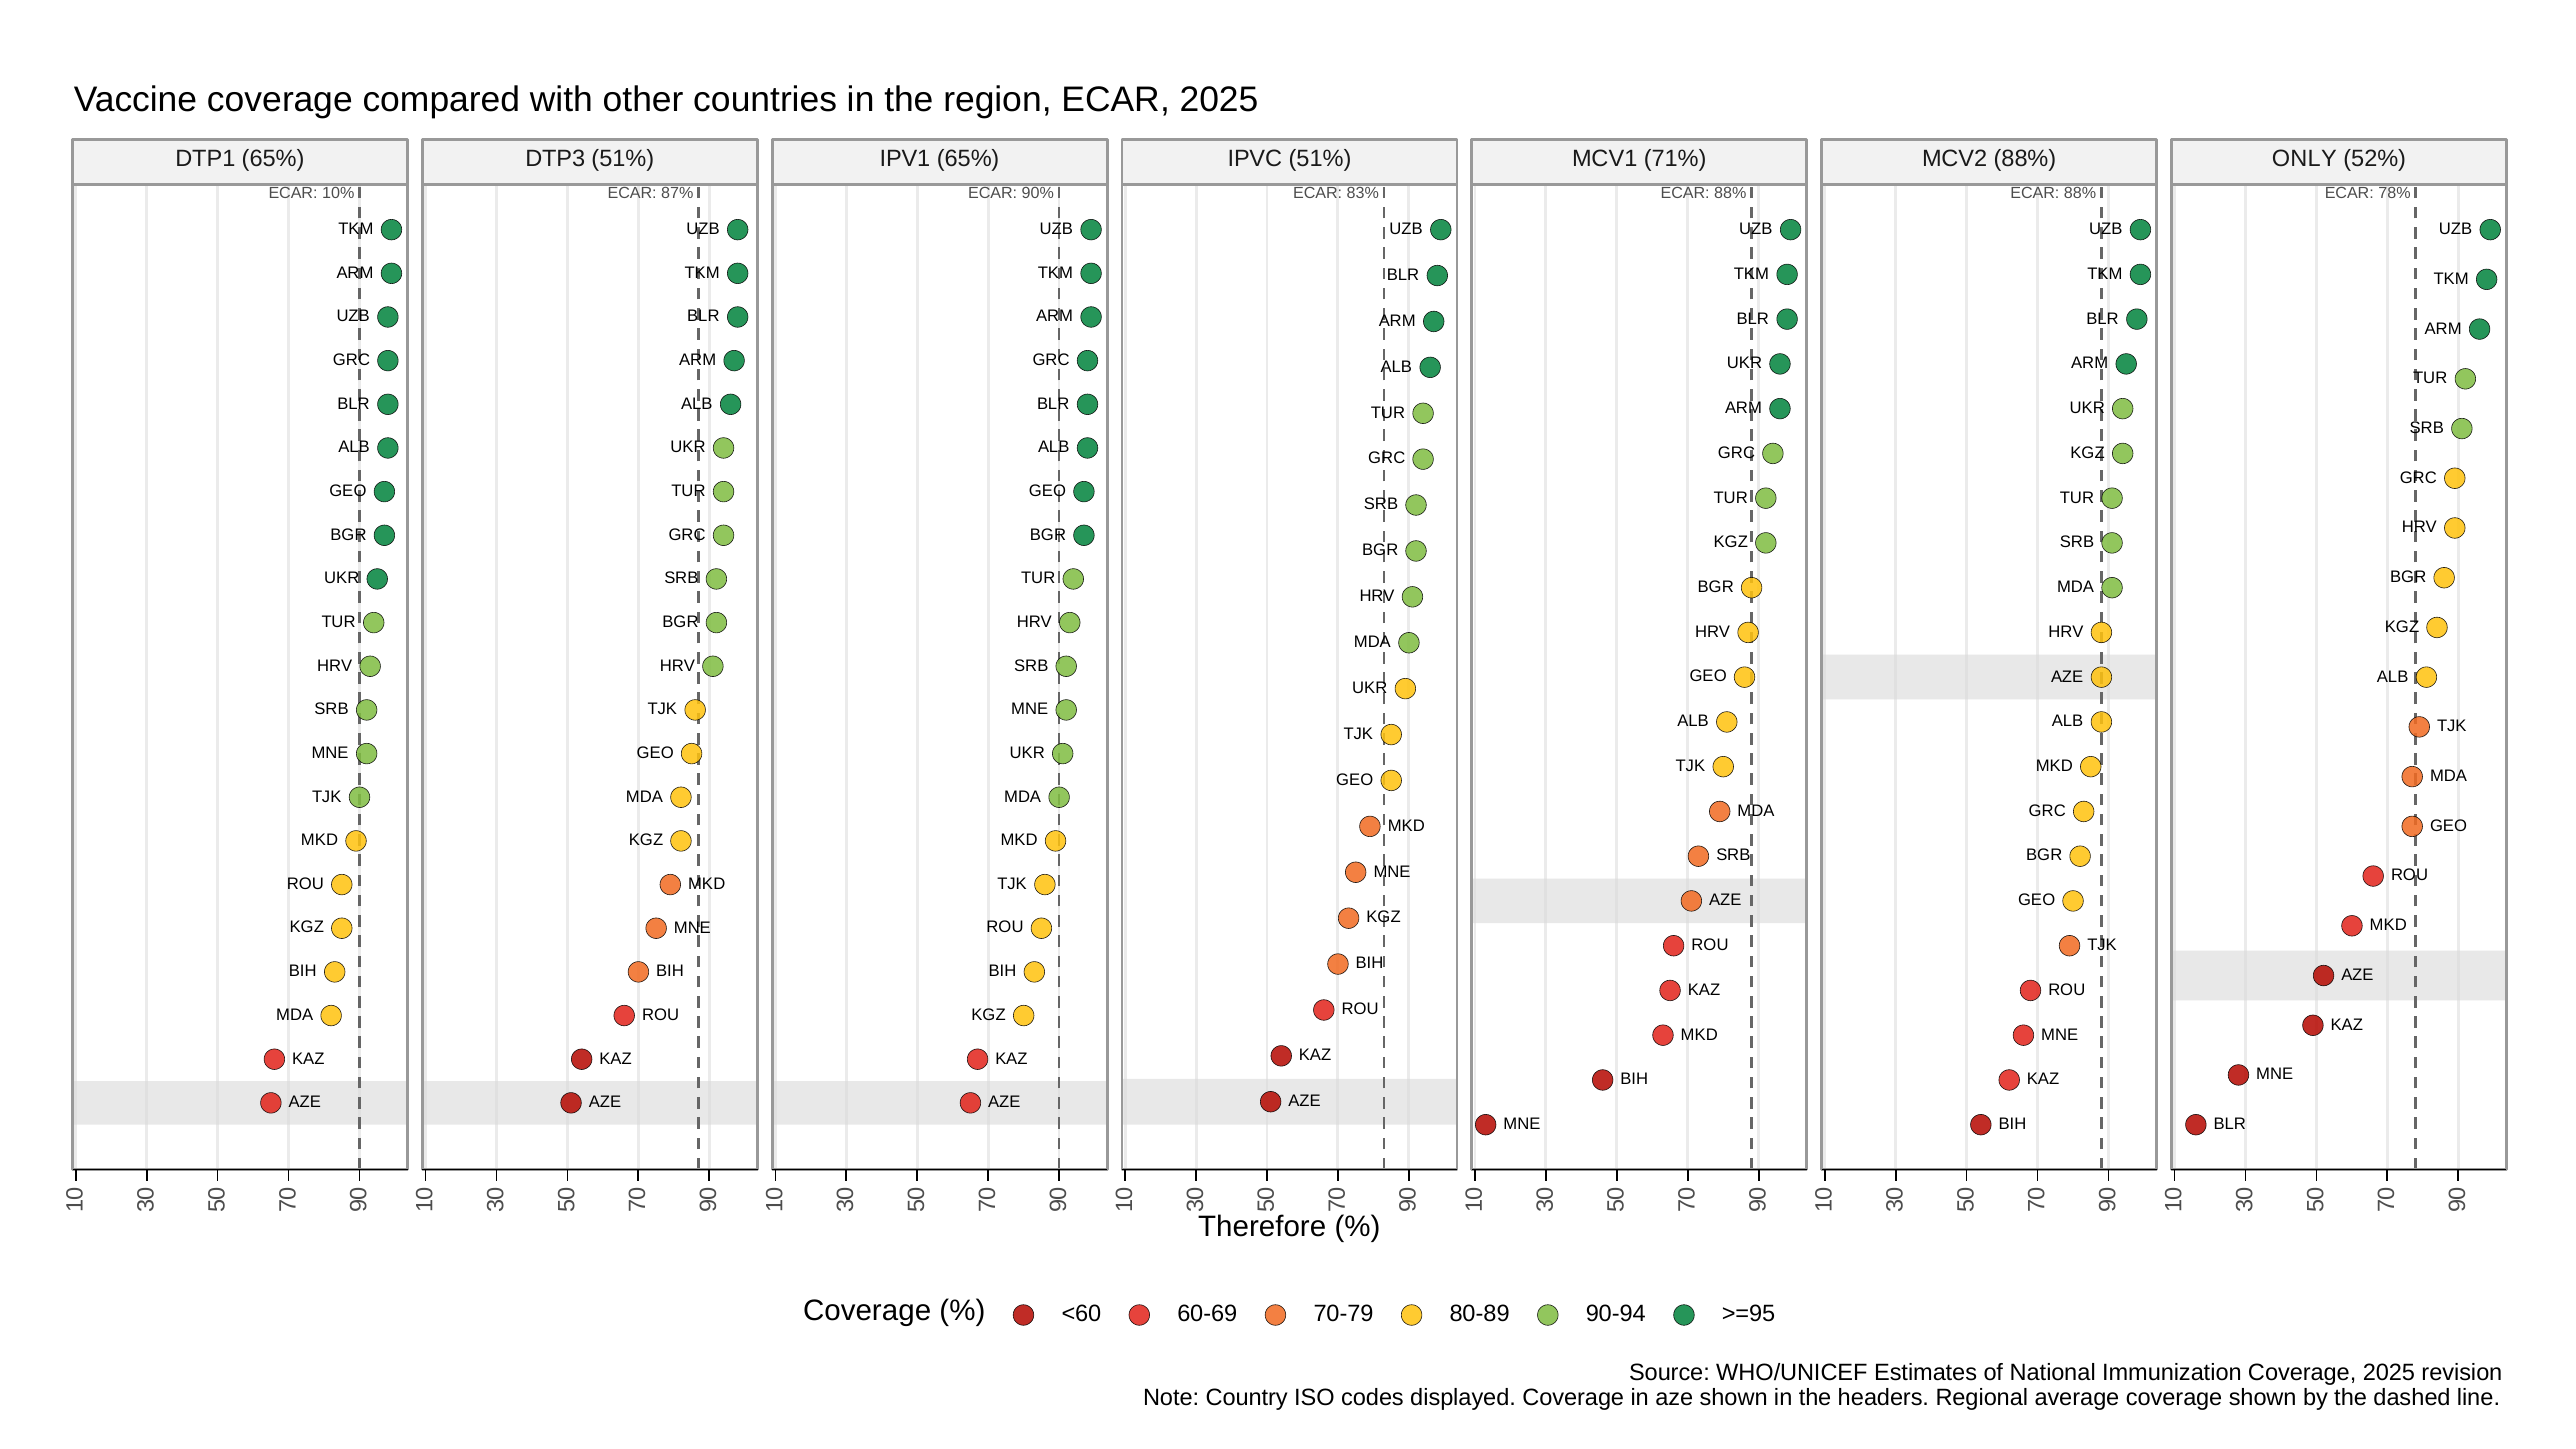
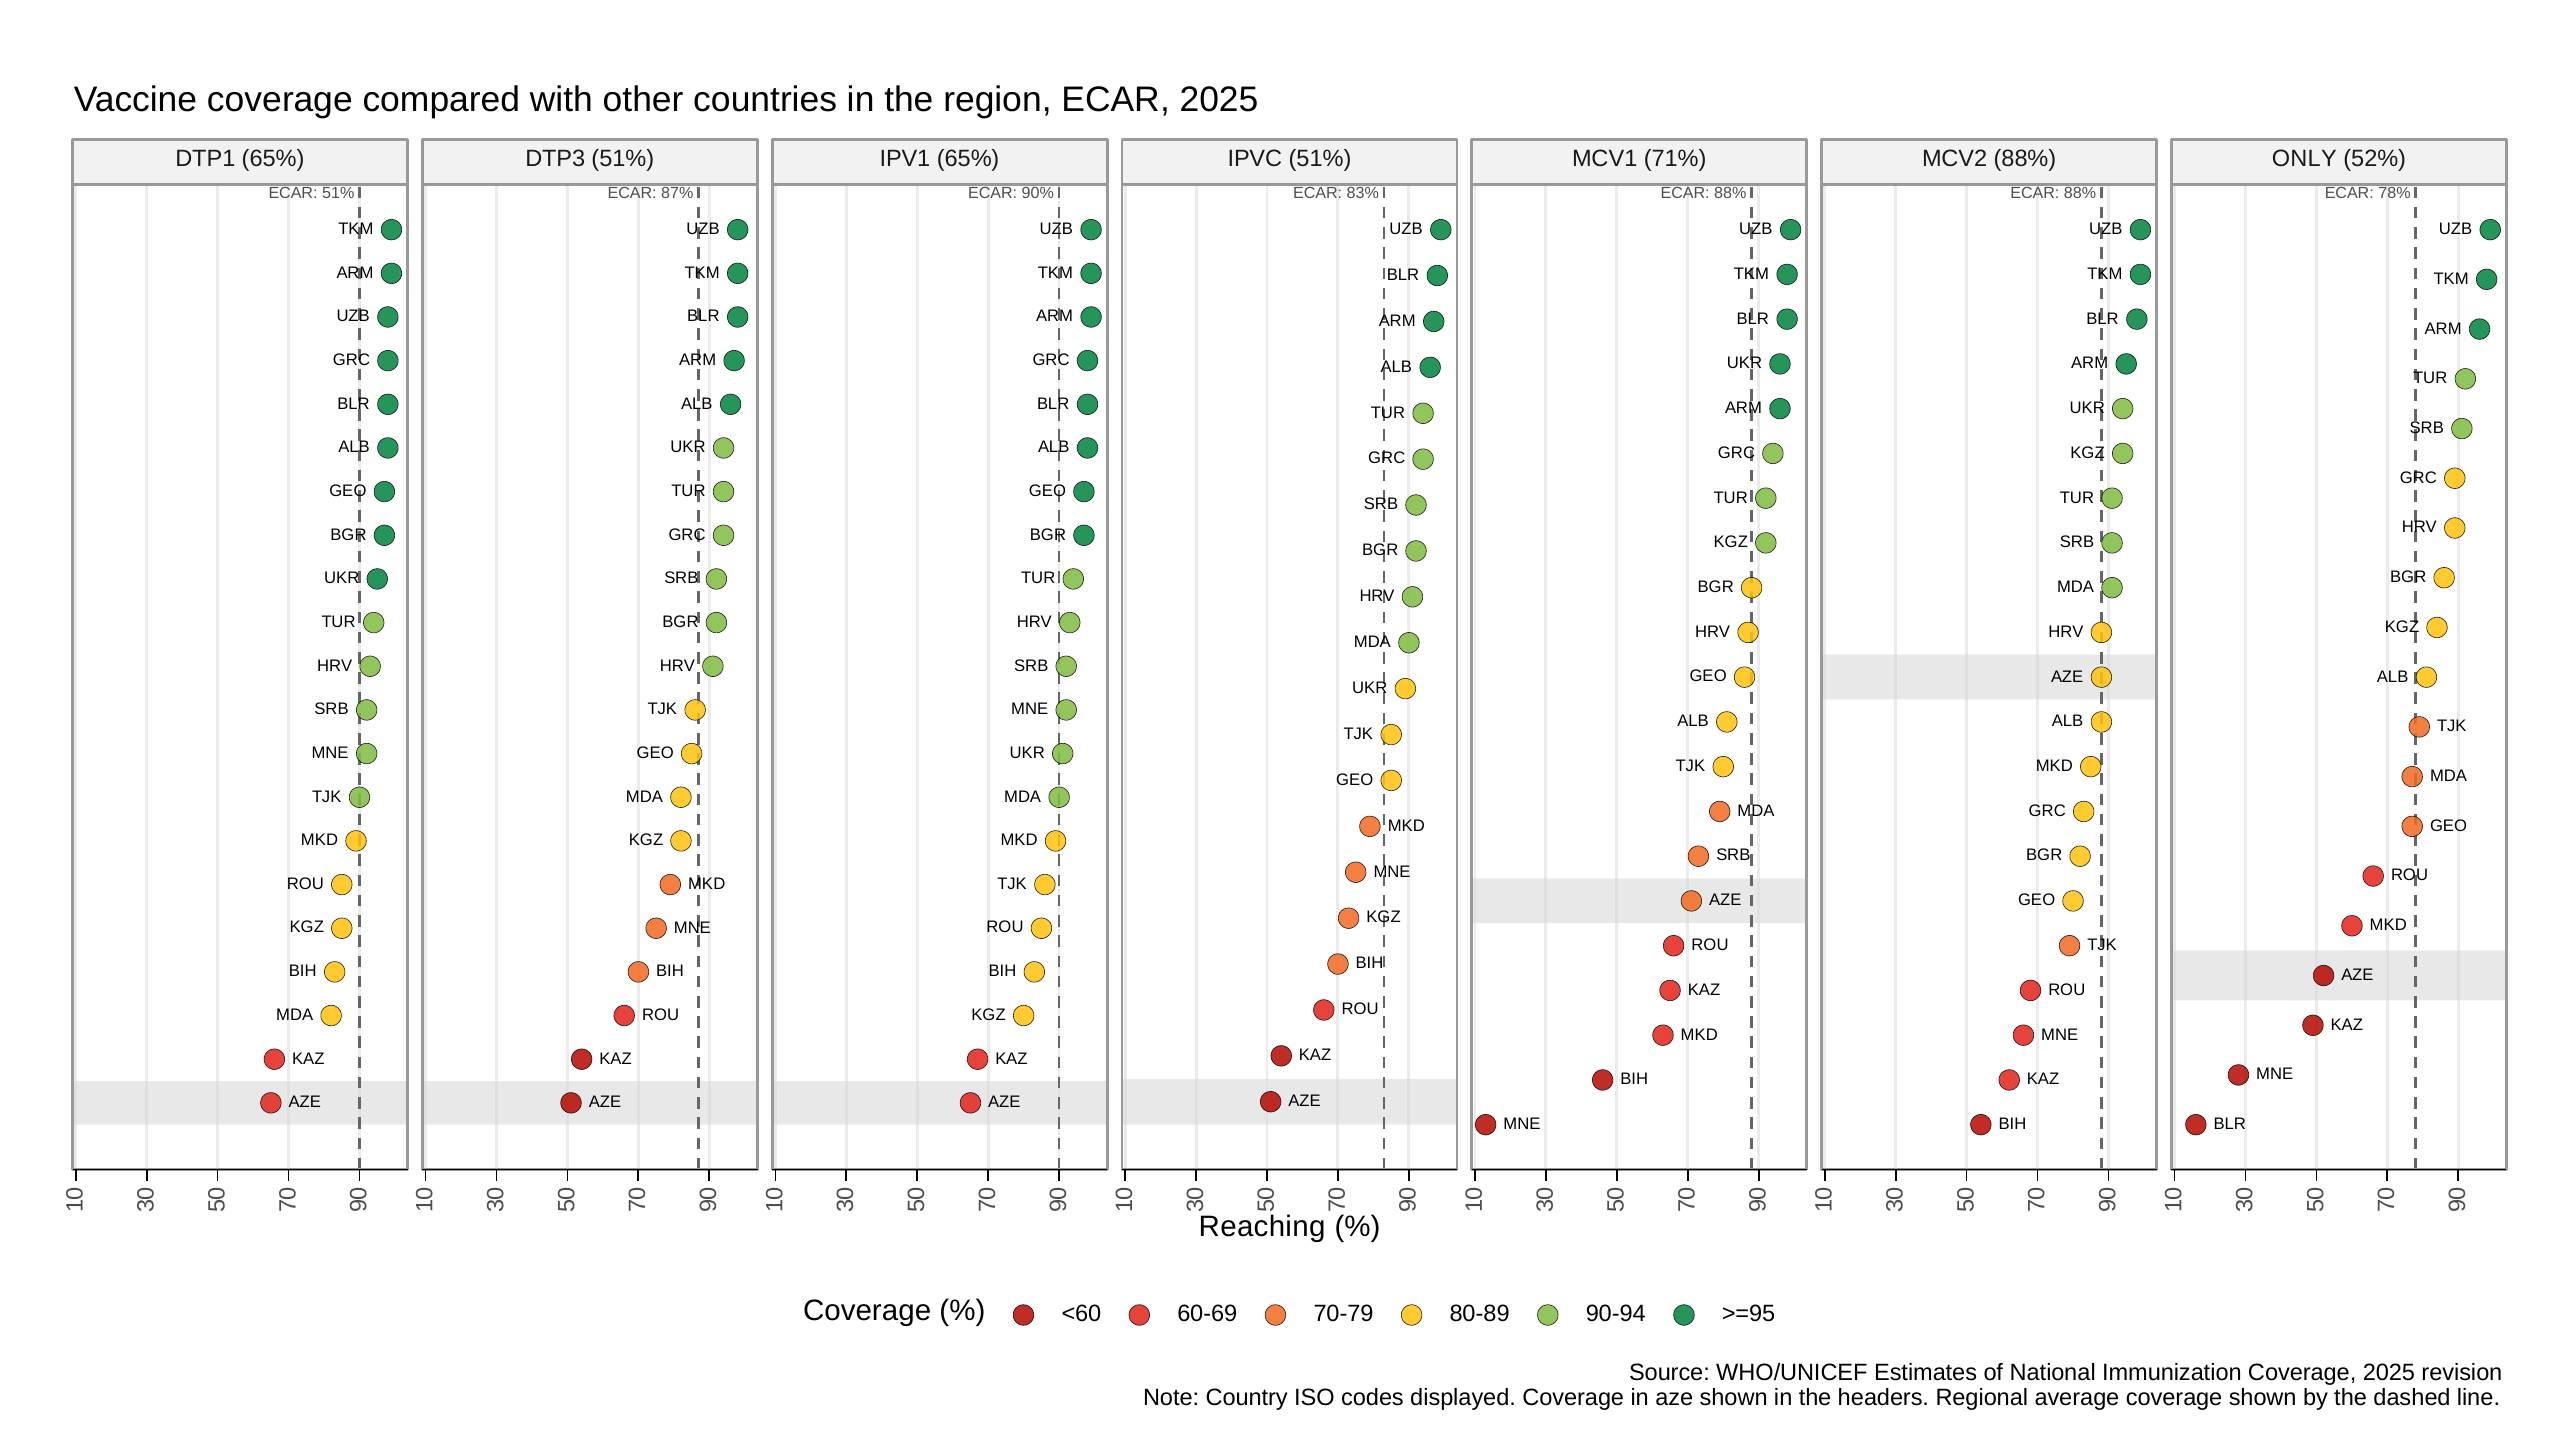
ECAR 10%: 10% -> 51%
Therefore: Therefore -> Reaching
